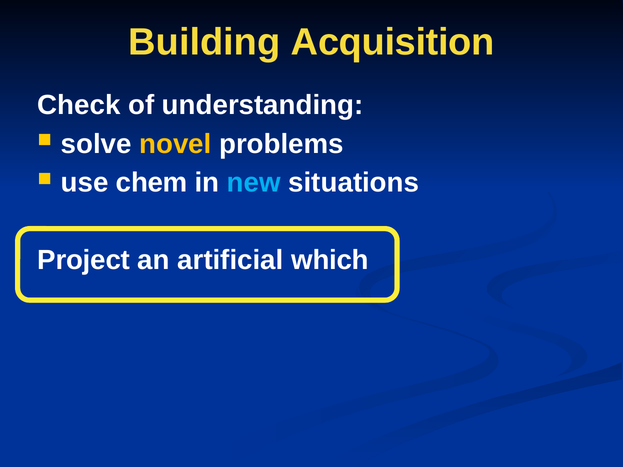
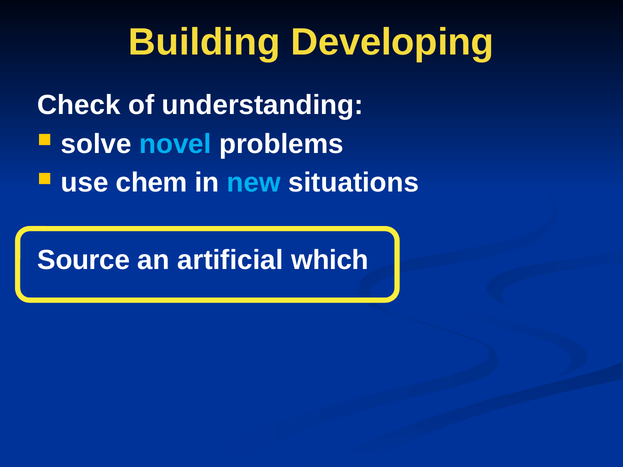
Acquisition: Acquisition -> Developing
novel colour: yellow -> light blue
Project: Project -> Source
